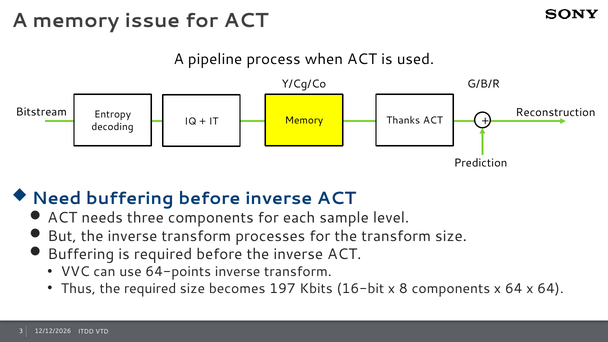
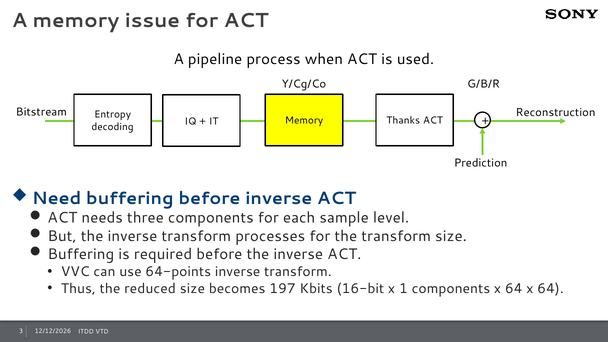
the required: required -> reduced
8: 8 -> 1
